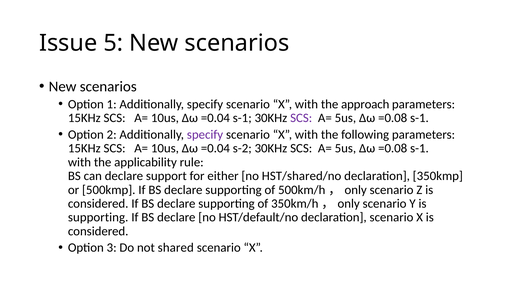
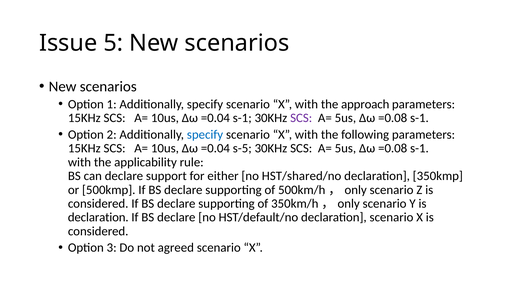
specify at (205, 135) colour: purple -> blue
s-2: s-2 -> s-5
supporting at (98, 218): supporting -> declaration
shared: shared -> agreed
